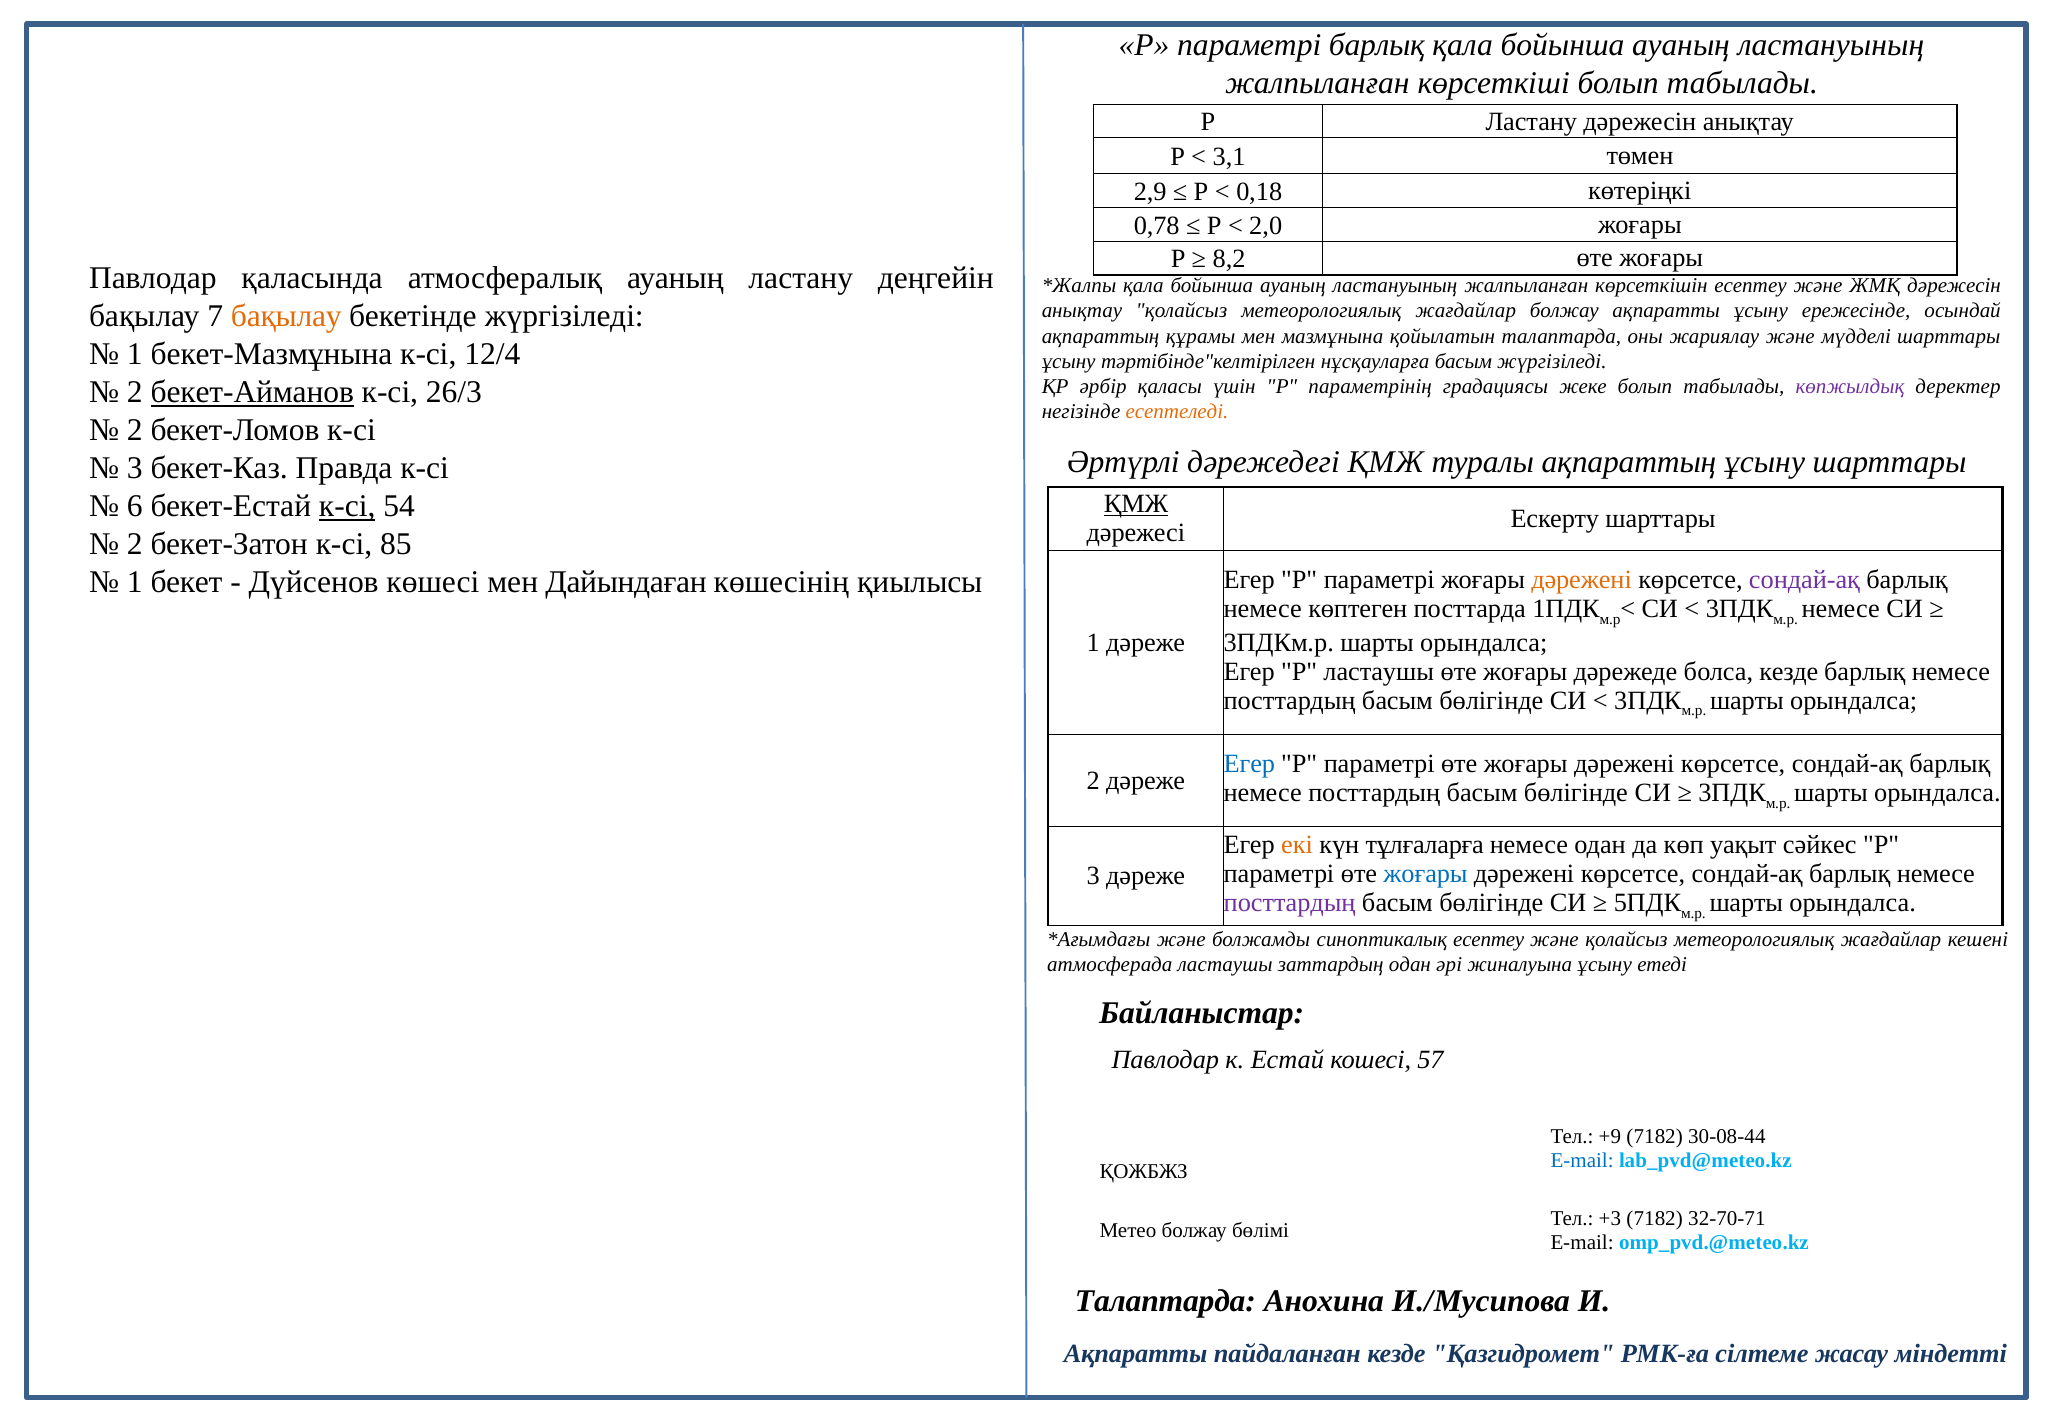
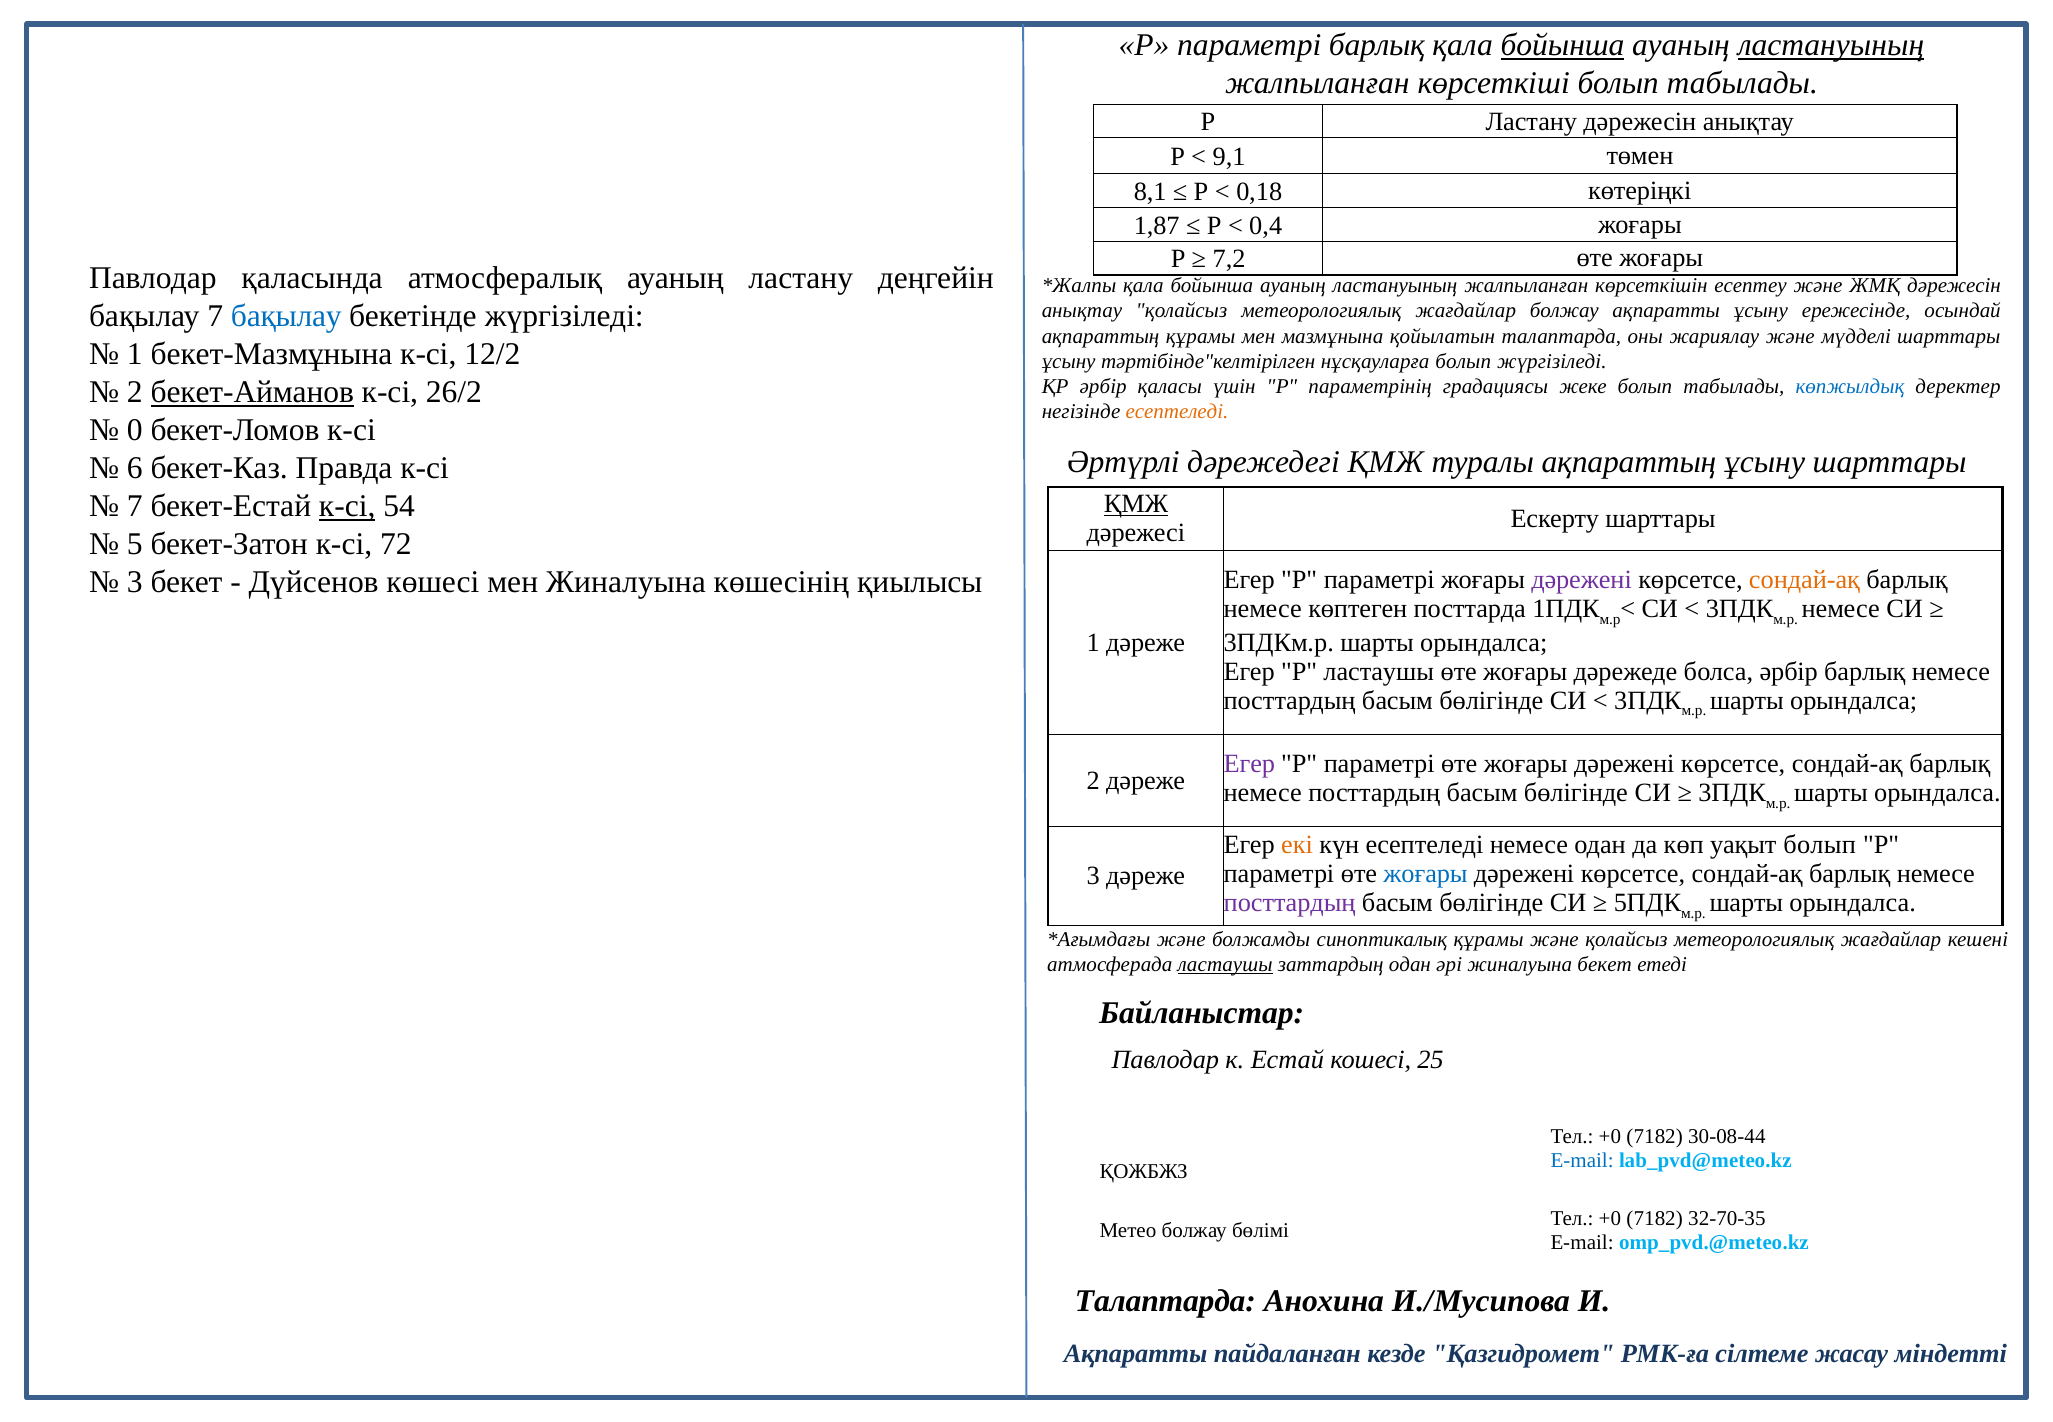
бойынша at (1563, 45) underline: none -> present
ластануының at (1831, 45) underline: none -> present
3,1: 3,1 -> 9,1
2,9: 2,9 -> 8,1
0,78: 0,78 -> 1,87
2,0: 2,0 -> 0,4
8,2: 8,2 -> 7,2
бақылау at (286, 316) colour: orange -> blue
12/4: 12/4 -> 12/2
нұсқауларға басым: басым -> болып
көпжылдық colour: purple -> blue
26/3: 26/3 -> 26/2
2 at (135, 430): 2 -> 0
3 at (135, 468): 3 -> 6
6 at (135, 506): 6 -> 7
2 at (135, 544): 2 -> 5
85: 85 -> 72
1 at (135, 582): 1 -> 3
мен Дайындаған: Дайындаған -> Жиналуына
дәрежені at (1582, 580) colour: orange -> purple
сондай-ақ at (1805, 580) colour: purple -> orange
болса кезде: кезде -> әрбір
Егер at (1249, 764) colour: blue -> purple
күн тұлғаларға: тұлғаларға -> есептеледі
уақыт сәйкес: сәйкес -> болып
синоптикалық есептеу: есептеу -> құрамы
ластаушы at (1225, 964) underline: none -> present
жиналуына ұсыну: ұсыну -> бекет
57: 57 -> 25
+9 at (1610, 1136): +9 -> +0
+3 at (1610, 1218): +3 -> +0
32-70-71: 32-70-71 -> 32-70-35
